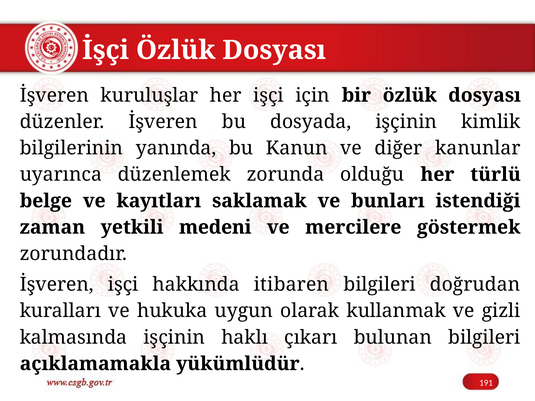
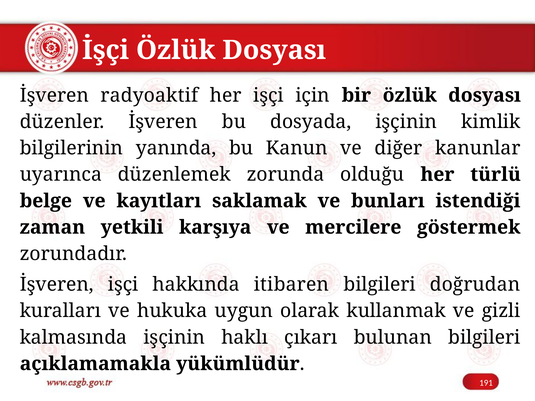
kuruluşlar: kuruluşlar -> radyoaktif
medeni: medeni -> karşıya
